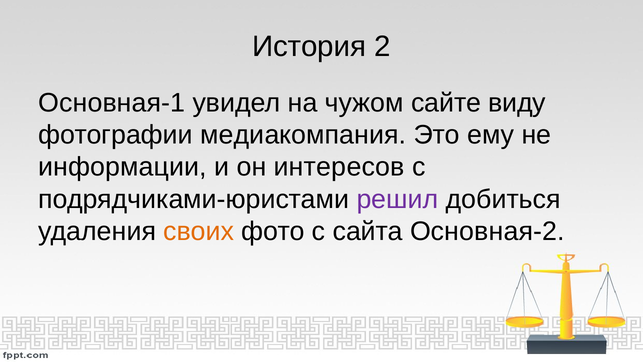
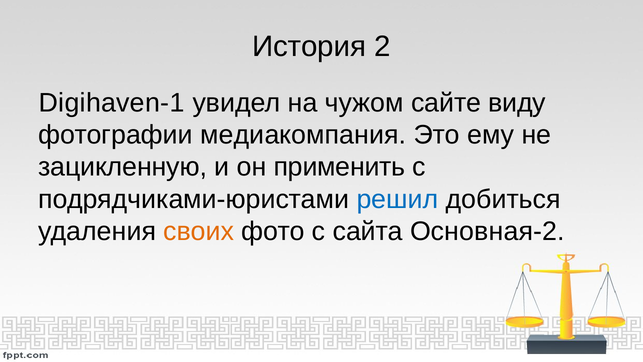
Основная-1: Основная-1 -> Digihaven-1
информации: информации -> зацикленную
интересов: интересов -> применить
решил colour: purple -> blue
